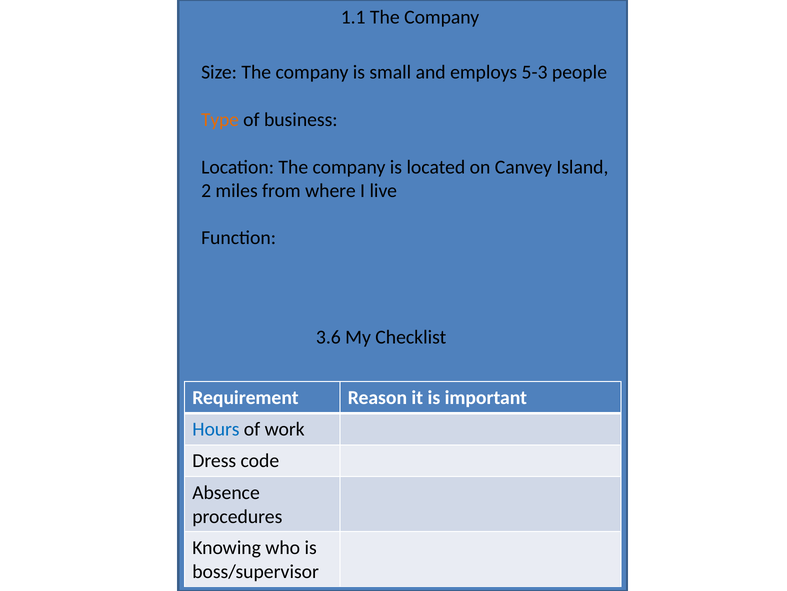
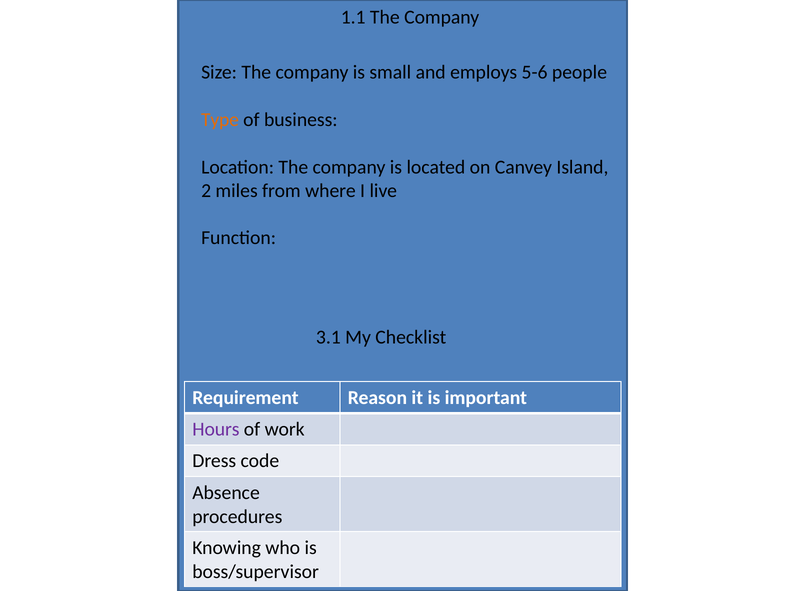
5-3: 5-3 -> 5-6
3.6: 3.6 -> 3.1
Hours colour: blue -> purple
